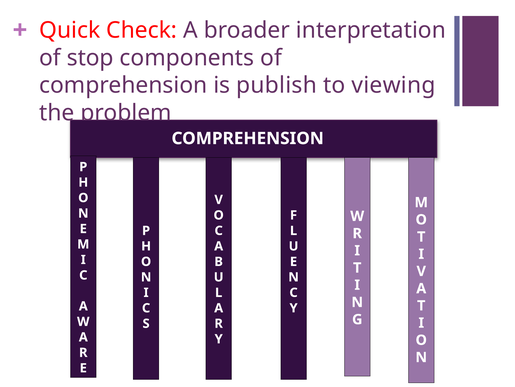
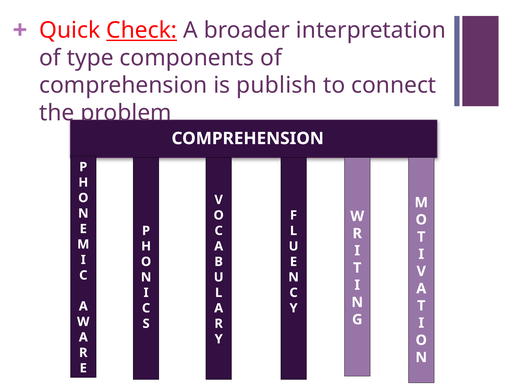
Check underline: none -> present
stop: stop -> type
viewing: viewing -> connect
